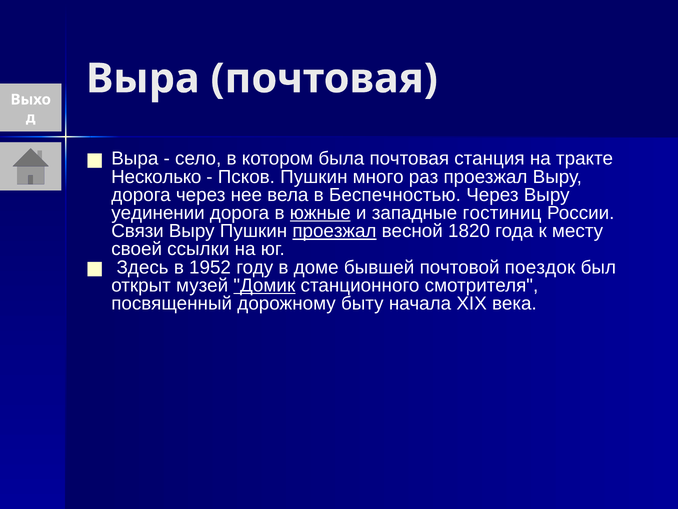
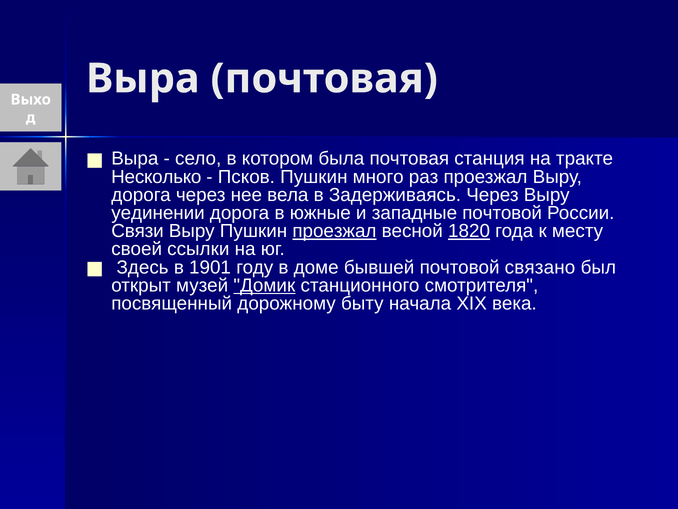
Беспечностью: Беспечностью -> Задерживаясь
южные underline: present -> none
западные гостиниц: гостиниц -> почтовой
1820 underline: none -> present
1952: 1952 -> 1901
поездок: поездок -> связано
